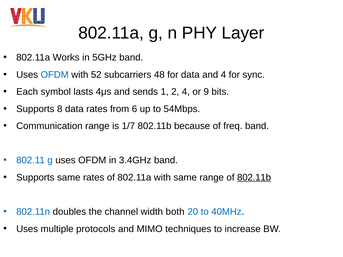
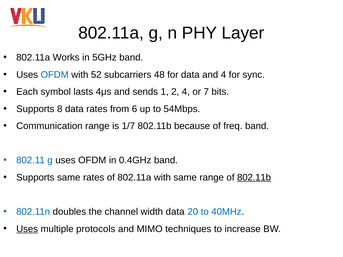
9: 9 -> 7
3.4GHz: 3.4GHz -> 0.4GHz
width both: both -> data
Uses at (27, 229) underline: none -> present
